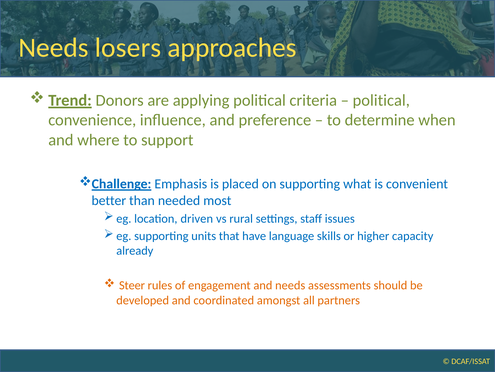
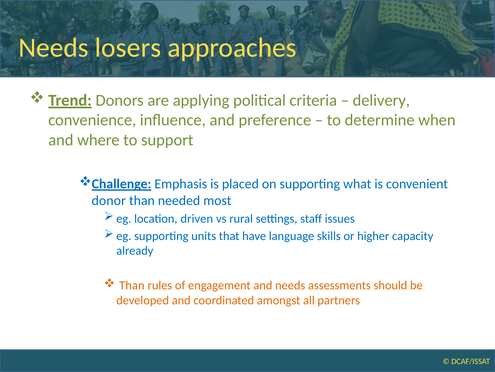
political at (381, 100): political -> delivery
better: better -> donor
Steer at (132, 285): Steer -> Than
